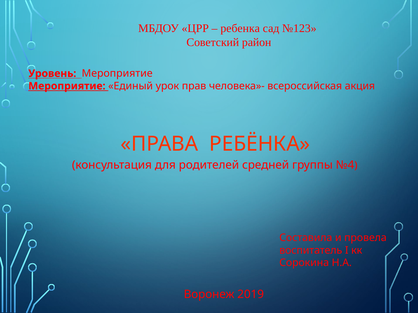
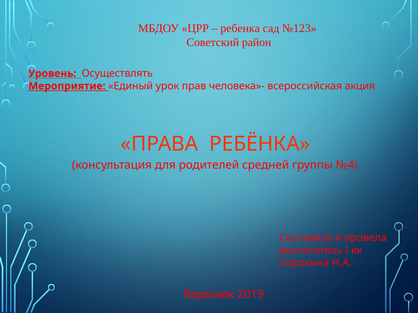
Уровень Мероприятие: Мероприятие -> Осуществлять
